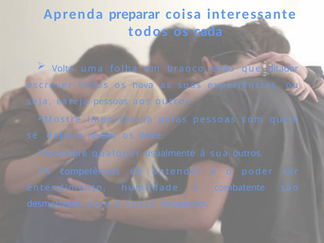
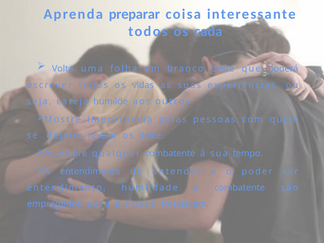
estão: estão -> deste
ditador: ditador -> poderá
nova: nova -> vidas
esteja pessoas: pessoas -> humilde
qualquer usualmente: usualmente -> combatente
sua outros: outros -> tempo
A competências: competências -> entendimento
desmotivado: desmotivado -> empregados
